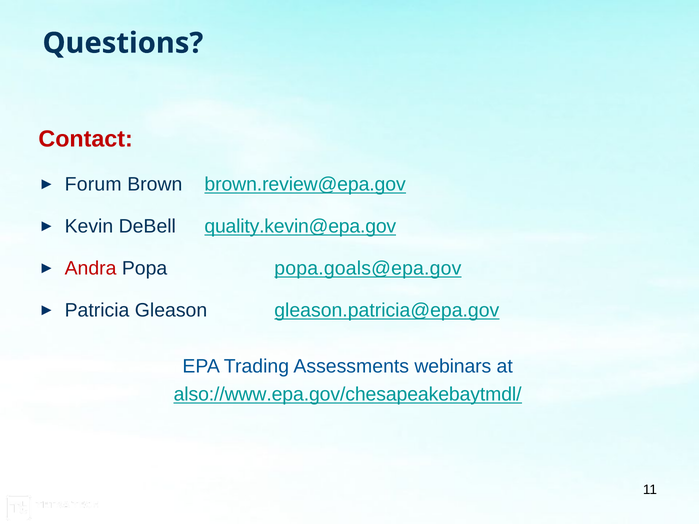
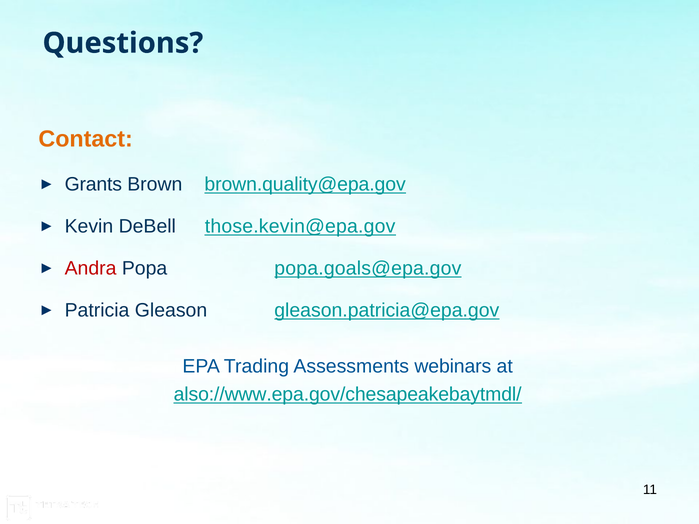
Contact colour: red -> orange
Forum: Forum -> Grants
brown.review@epa.gov: brown.review@epa.gov -> brown.quality@epa.gov
quality.kevin@epa.gov: quality.kevin@epa.gov -> those.kevin@epa.gov
